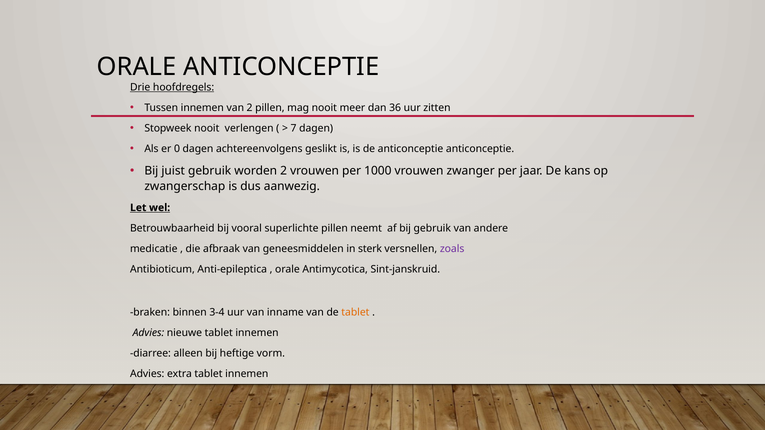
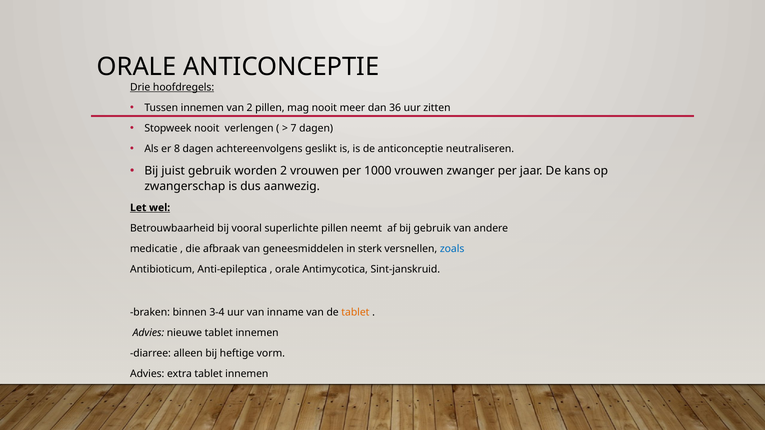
0: 0 -> 8
anticonceptie anticonceptie: anticonceptie -> neutraliseren
zoals colour: purple -> blue
